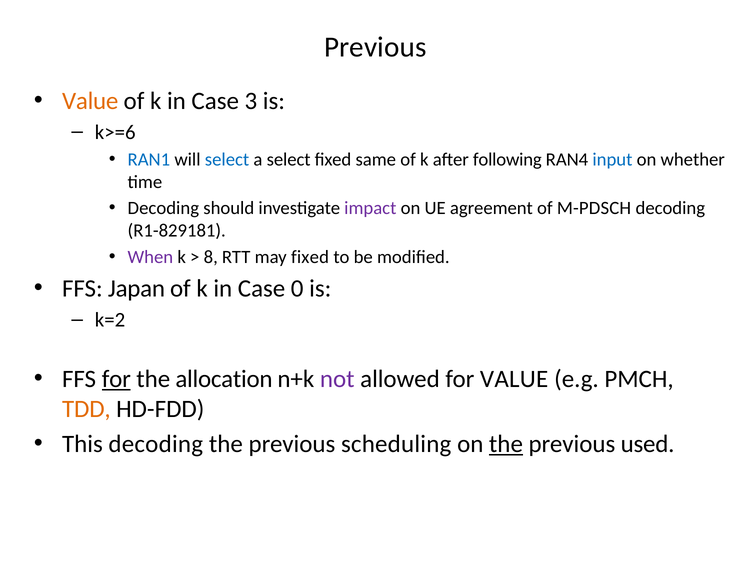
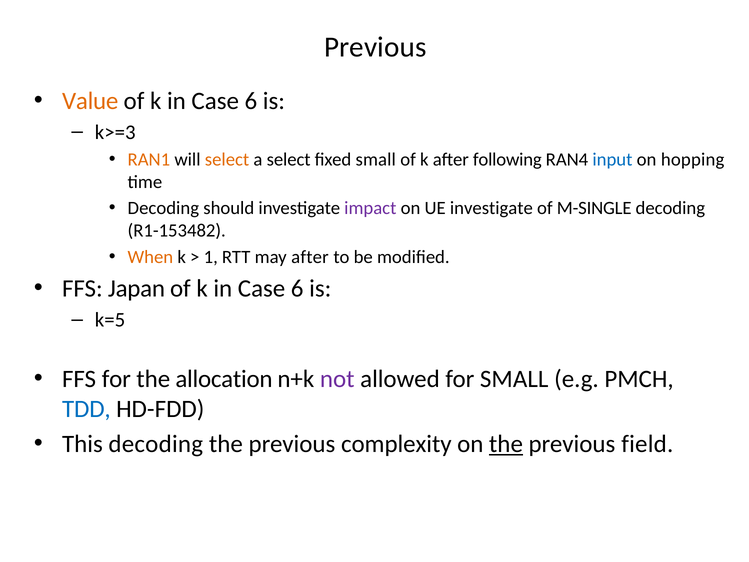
3 at (251, 101): 3 -> 6
k>=6: k>=6 -> k>=3
RAN1 colour: blue -> orange
select at (227, 159) colour: blue -> orange
fixed same: same -> small
whether: whether -> hopping
UE agreement: agreement -> investigate
M-PDSCH: M-PDSCH -> M-SINGLE
R1-829181: R1-829181 -> R1-153482
When colour: purple -> orange
8: 8 -> 1
may fixed: fixed -> after
0 at (297, 288): 0 -> 6
k=2: k=2 -> k=5
for at (116, 379) underline: present -> none
for VALUE: VALUE -> SMALL
TDD colour: orange -> blue
scheduling: scheduling -> complexity
used: used -> field
